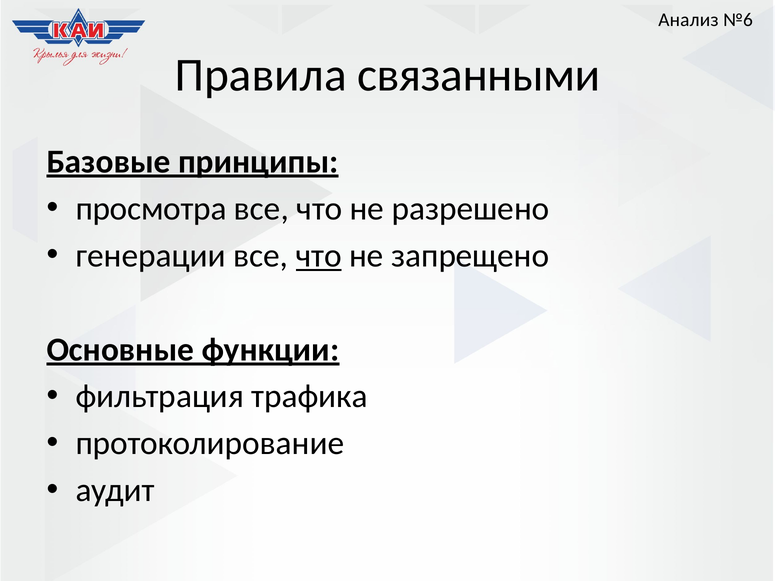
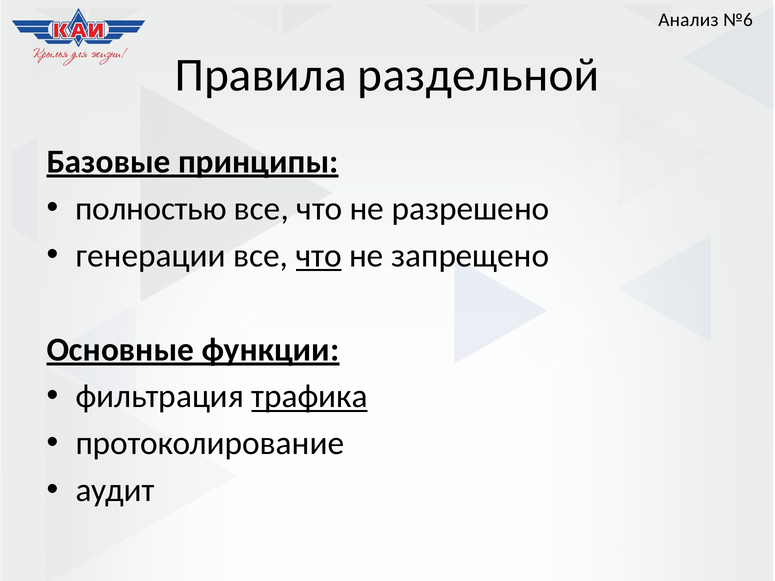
связанными: связанными -> раздельной
просмотра: просмотра -> полностью
трафика underline: none -> present
